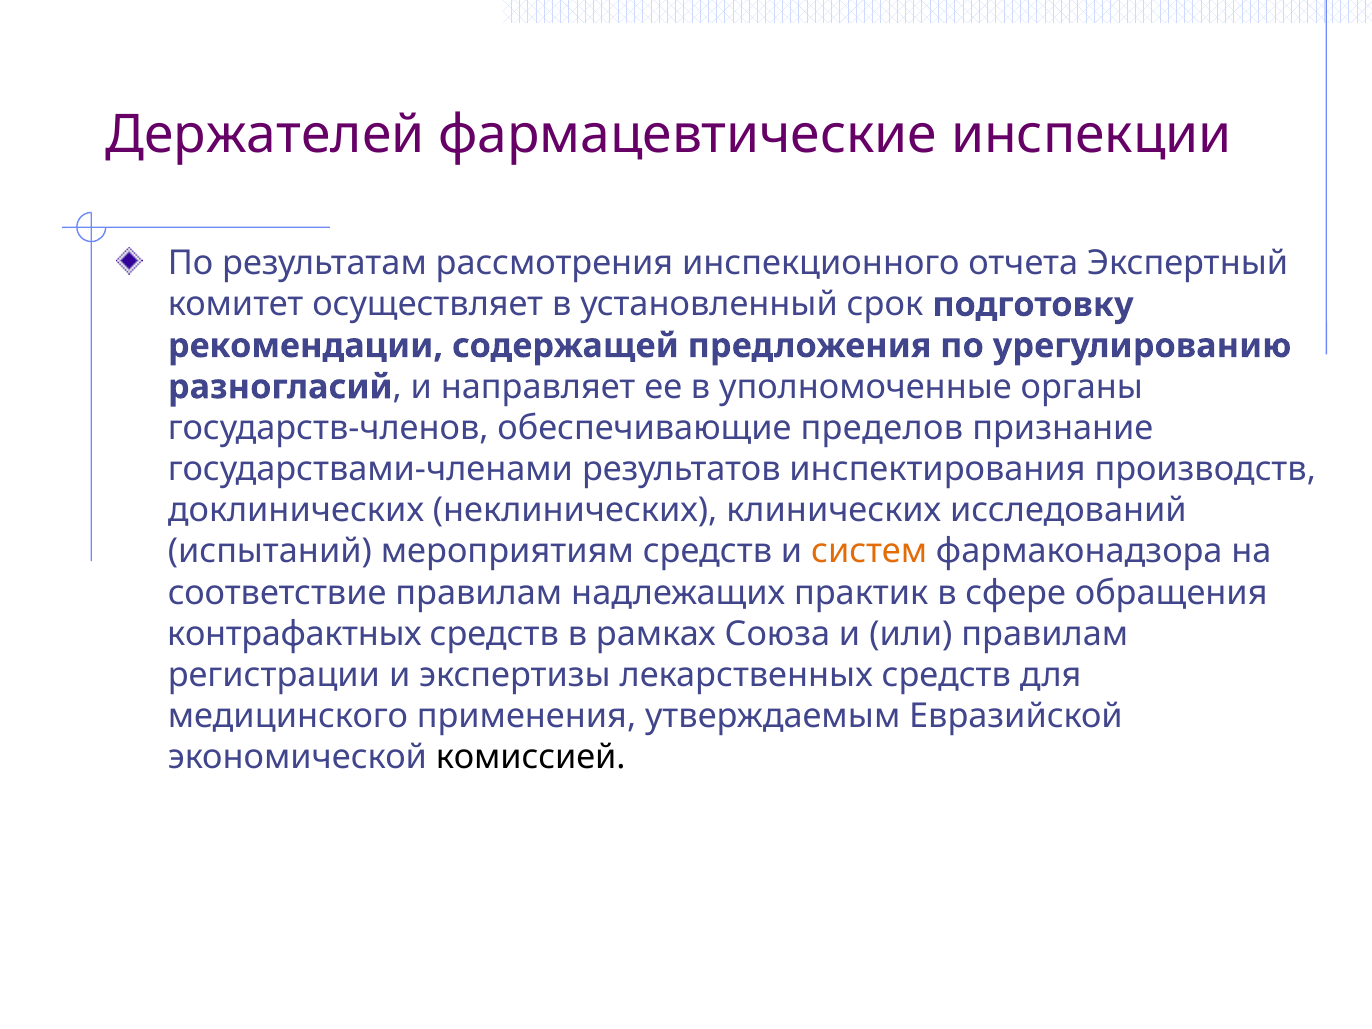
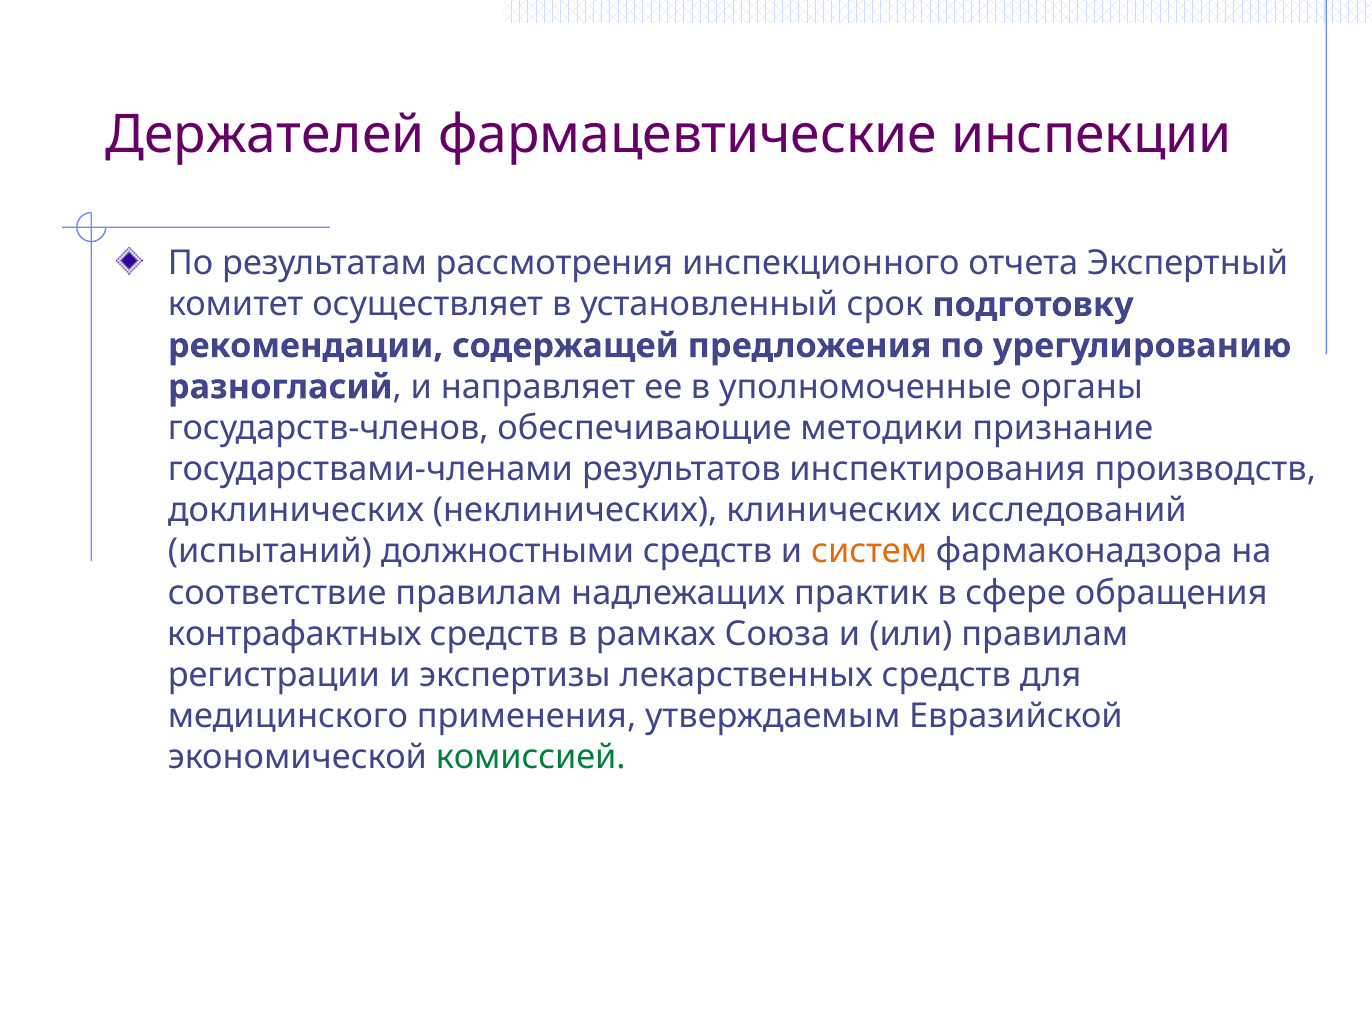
пределов: пределов -> методики
мероприятиям: мероприятиям -> должностными
комиссией colour: black -> green
